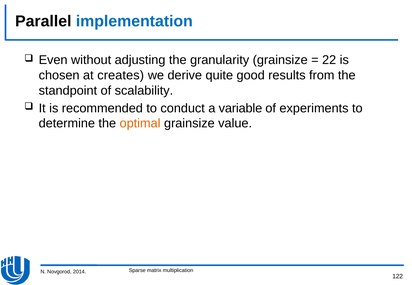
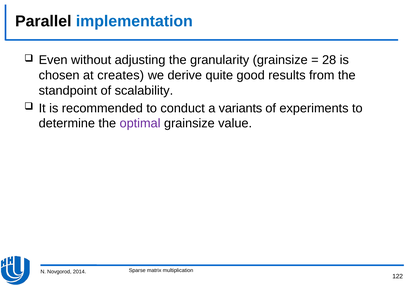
22: 22 -> 28
variable: variable -> variants
optimal colour: orange -> purple
